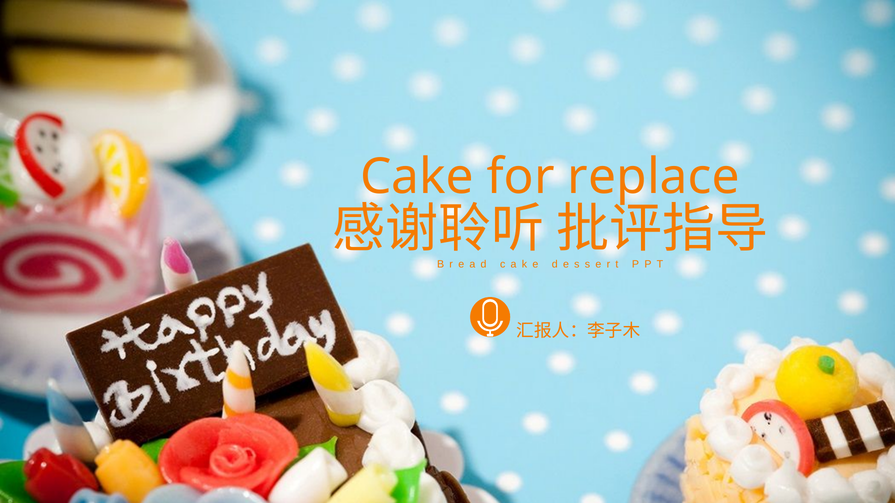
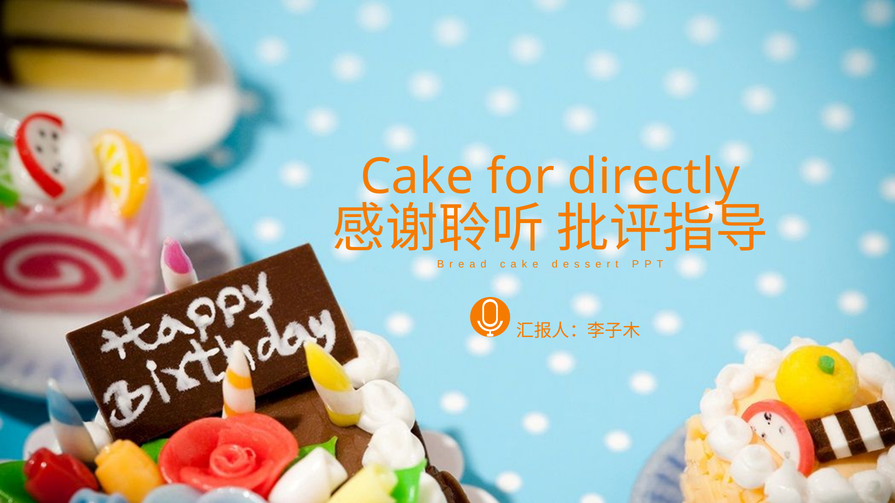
replace: replace -> directly
